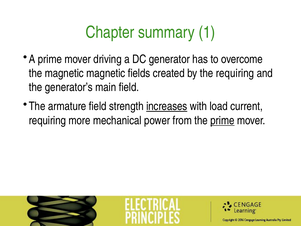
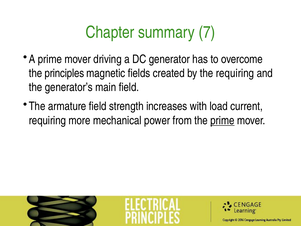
1: 1 -> 7
the magnetic: magnetic -> principles
increases underline: present -> none
